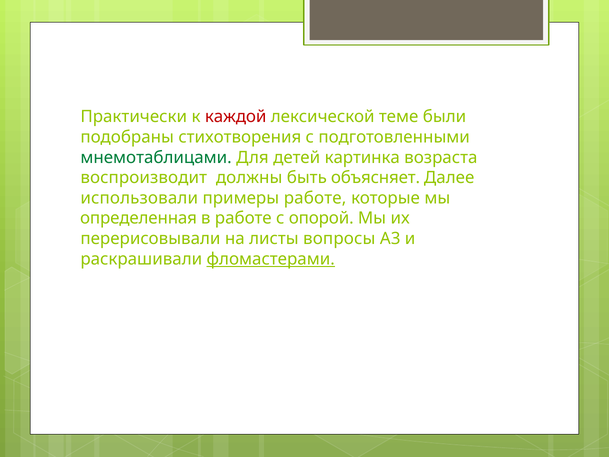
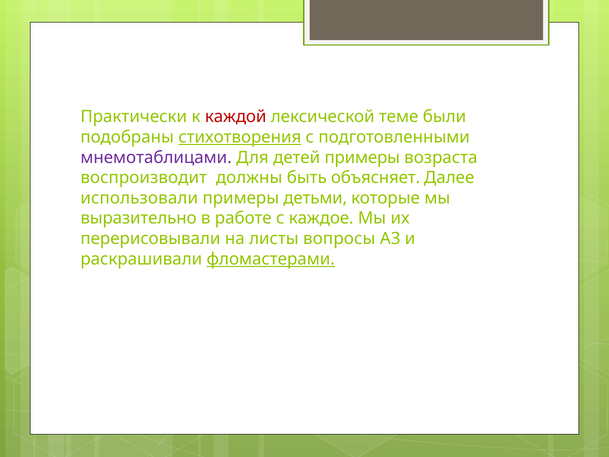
стихотворения underline: none -> present
мнемотаблицами colour: green -> purple
детей картинка: картинка -> примеры
примеры работе: работе -> детьми
определенная: определенная -> выразительно
опорой: опорой -> каждое
